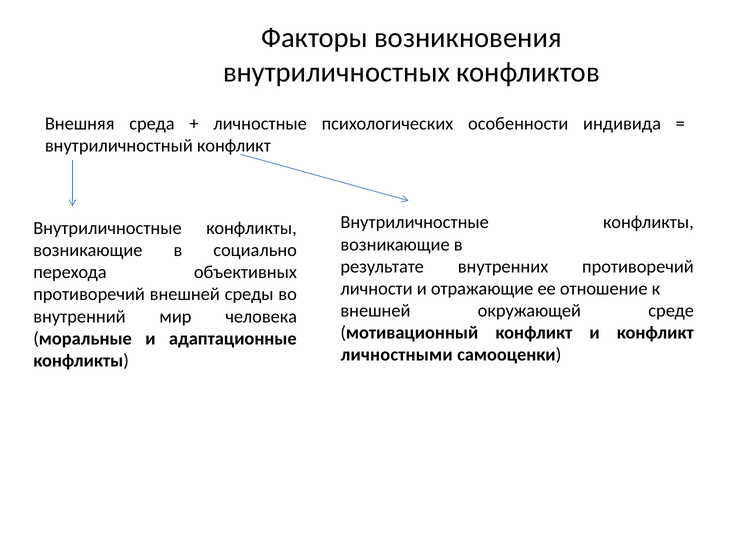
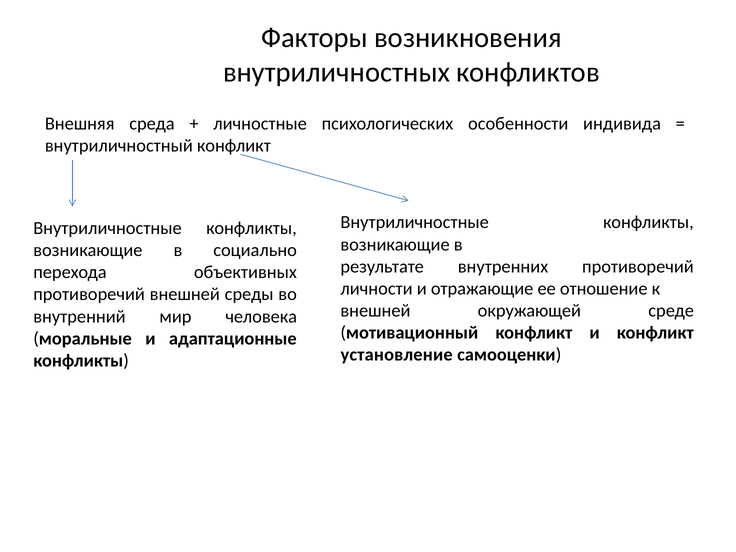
личностными: личностными -> установление
